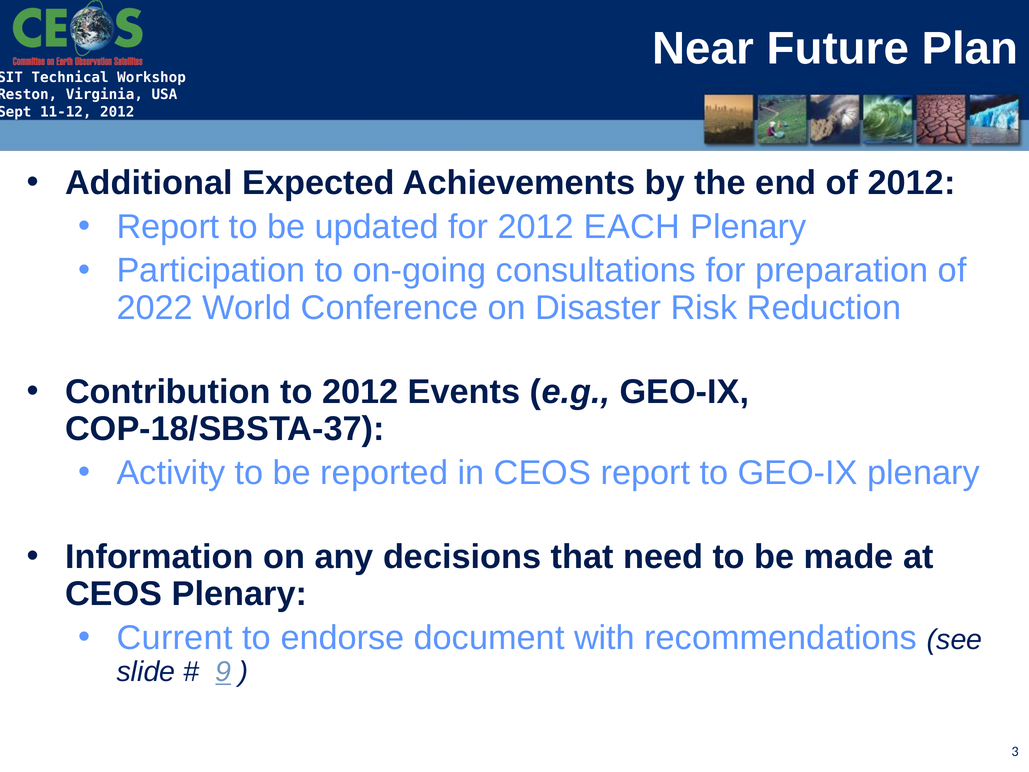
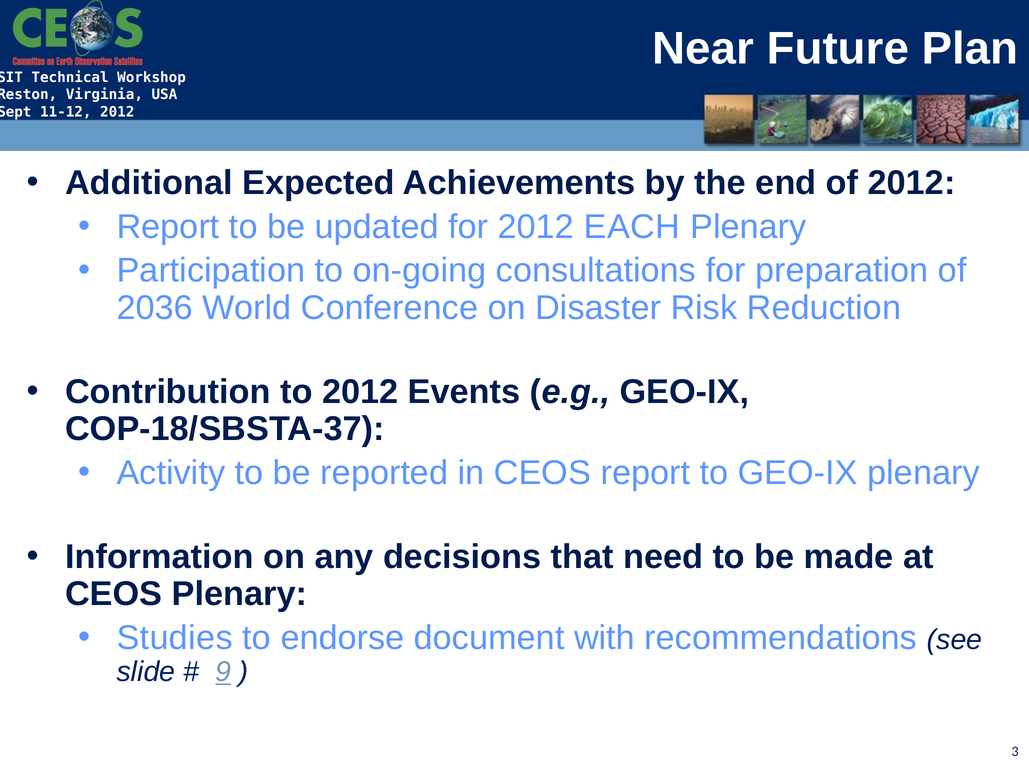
2022: 2022 -> 2036
Current: Current -> Studies
